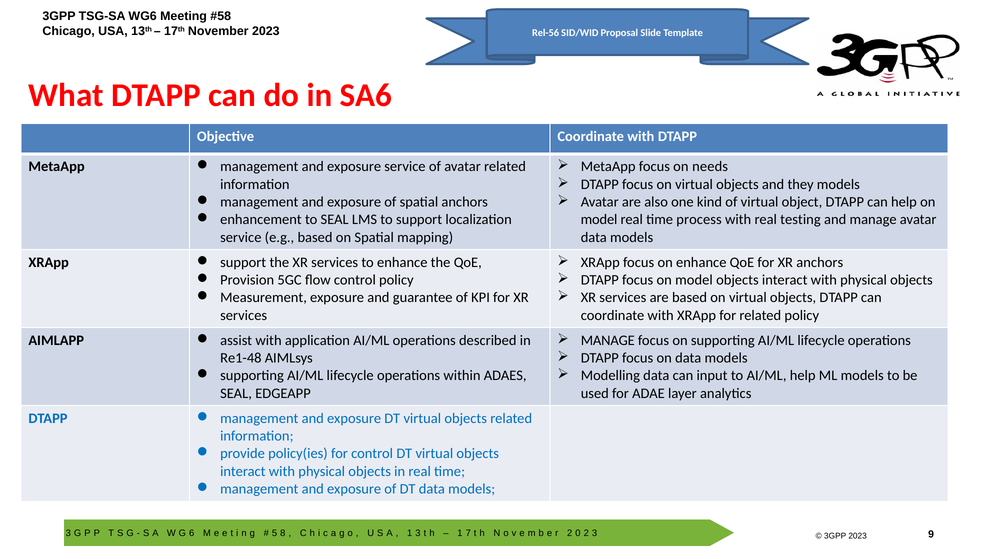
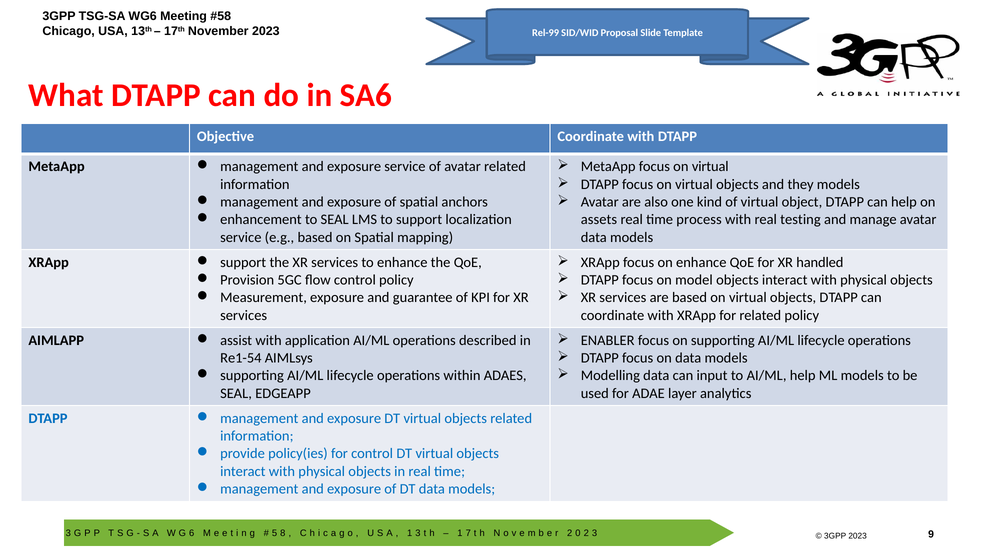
Rel-56: Rel-56 -> Rel-99
MetaApp focus on needs: needs -> virtual
model at (599, 219): model -> assets
XR anchors: anchors -> handled
MANAGE at (608, 340): MANAGE -> ENABLER
Re1-48: Re1-48 -> Re1-54
